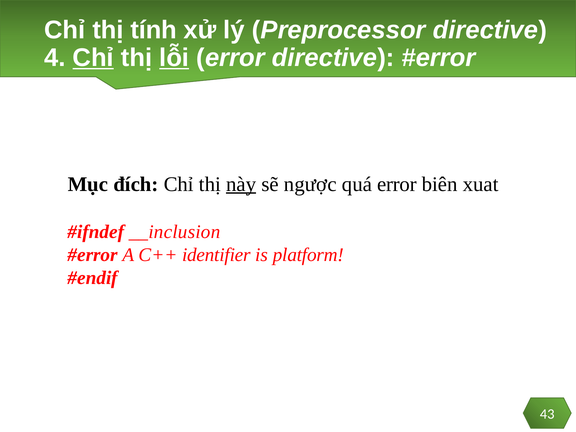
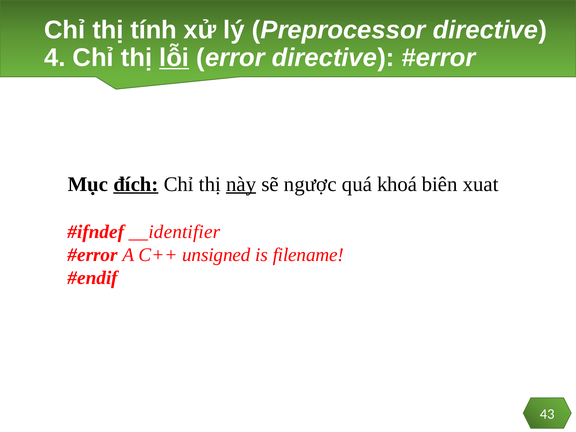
Chỉ at (93, 58) underline: present -> none
đích underline: none -> present
quá error: error -> khoá
__inclusion: __inclusion -> __identifier
identifier: identifier -> unsigned
platform: platform -> filename
